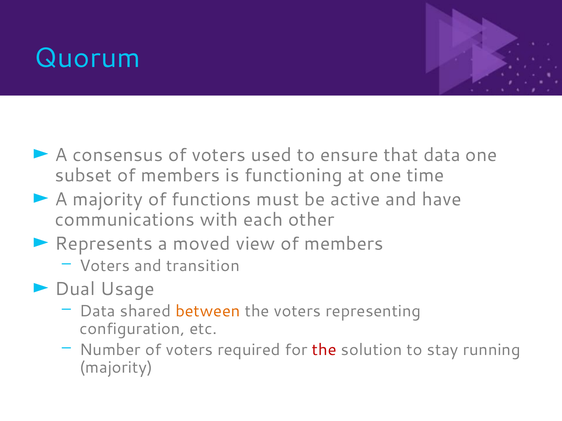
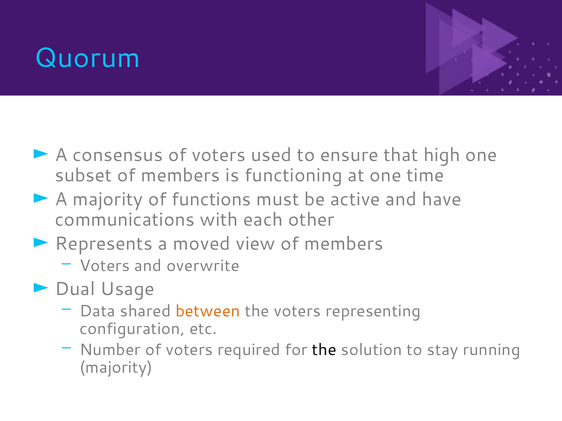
that data: data -> high
transition: transition -> overwrite
the at (324, 350) colour: red -> black
